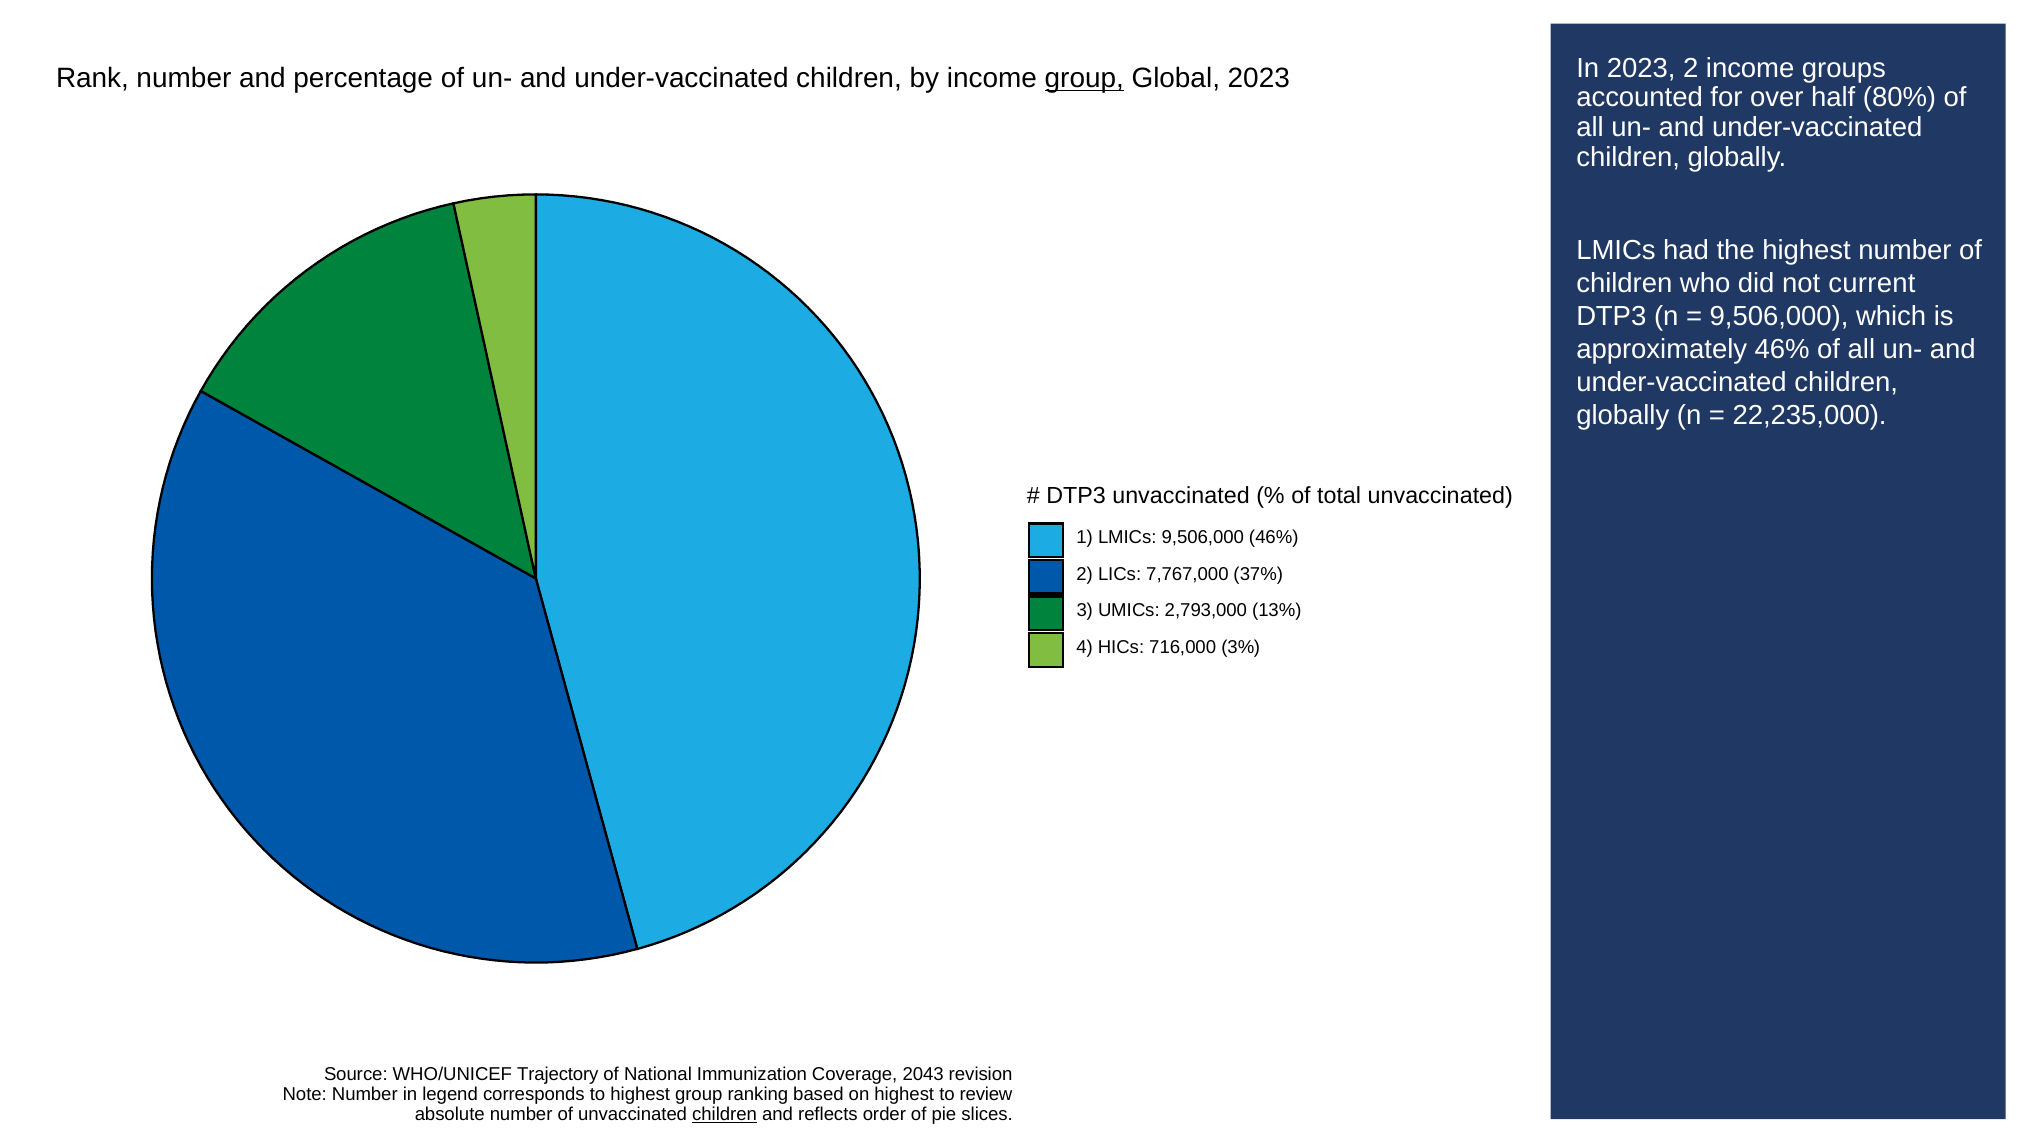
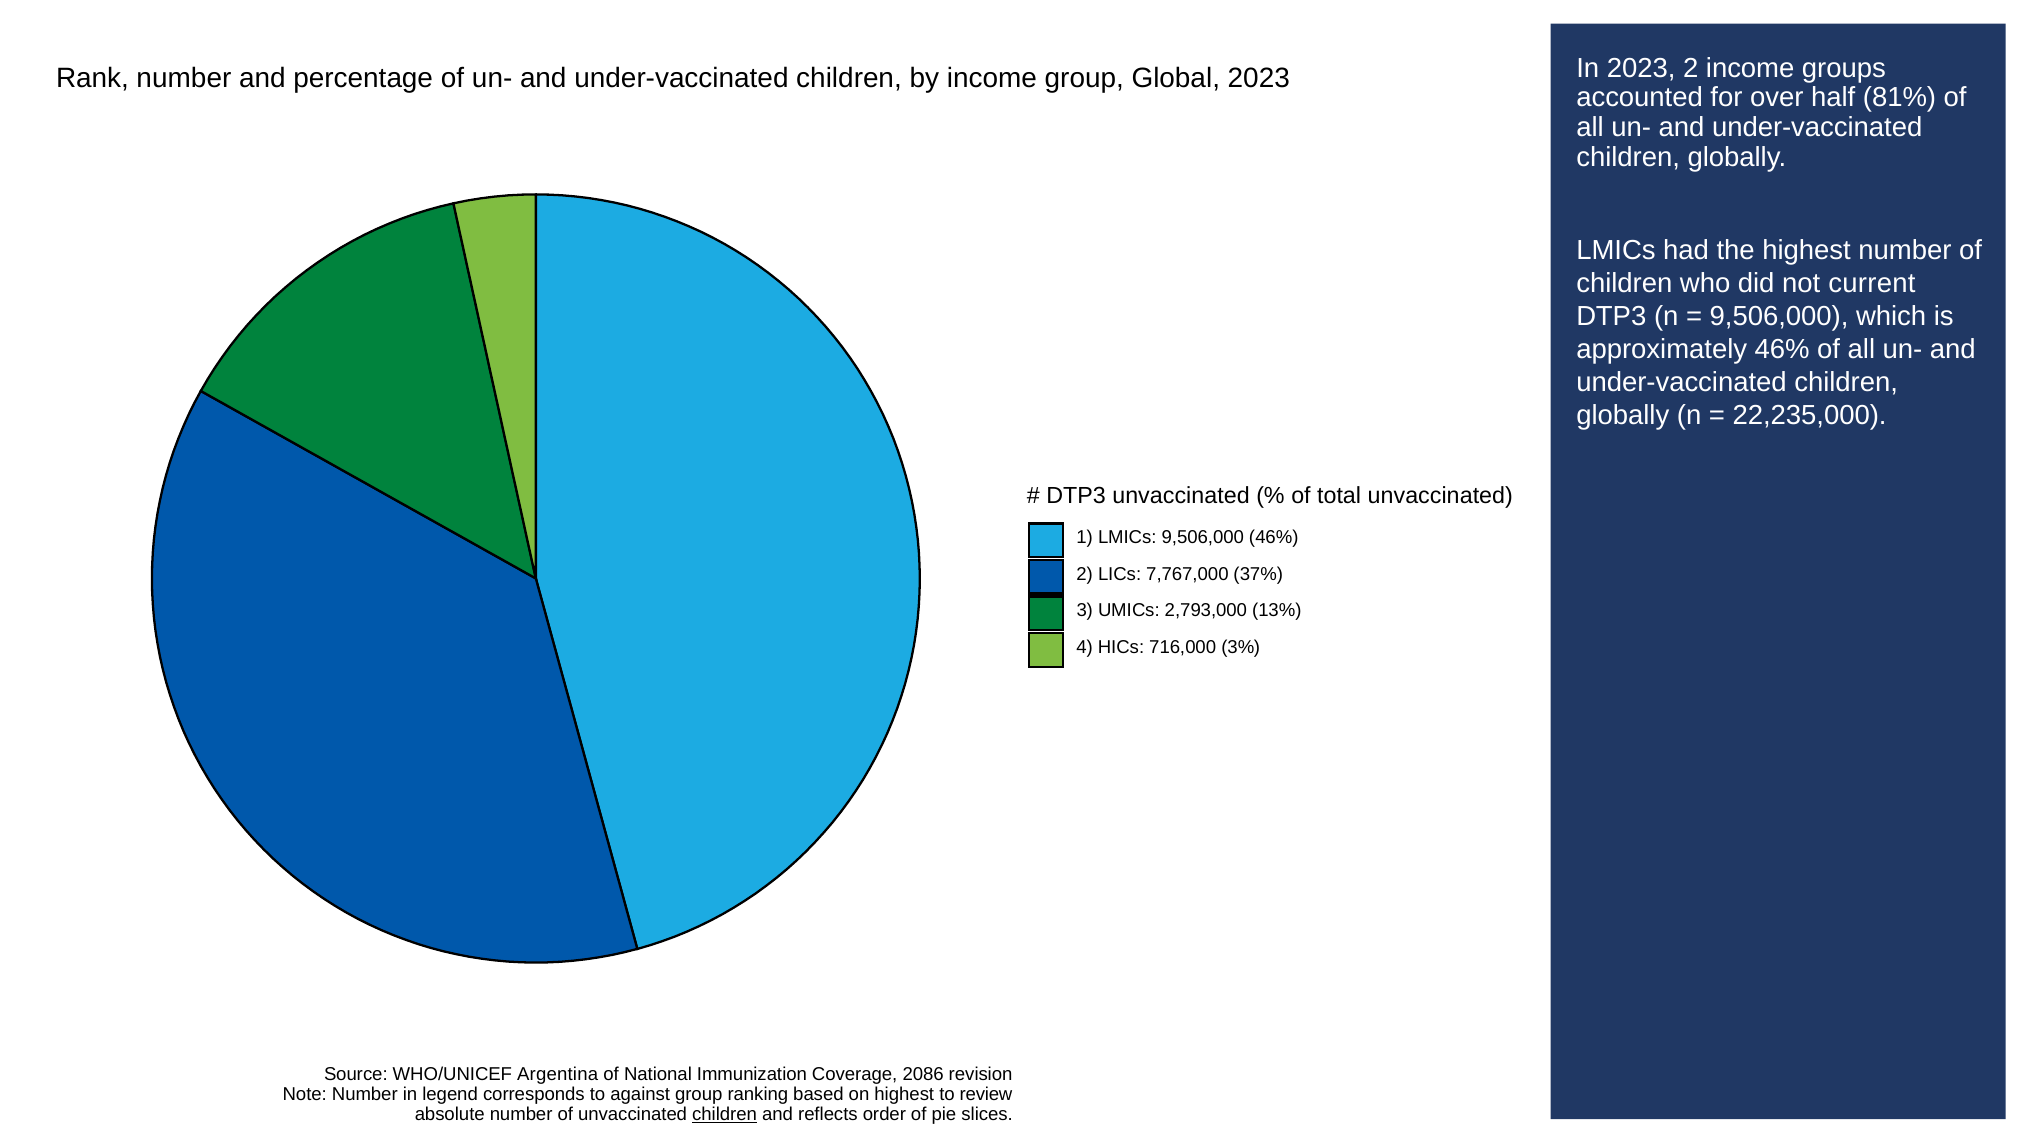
group at (1084, 79) underline: present -> none
80%: 80% -> 81%
Trajectory: Trajectory -> Argentina
2043: 2043 -> 2086
to highest: highest -> against
